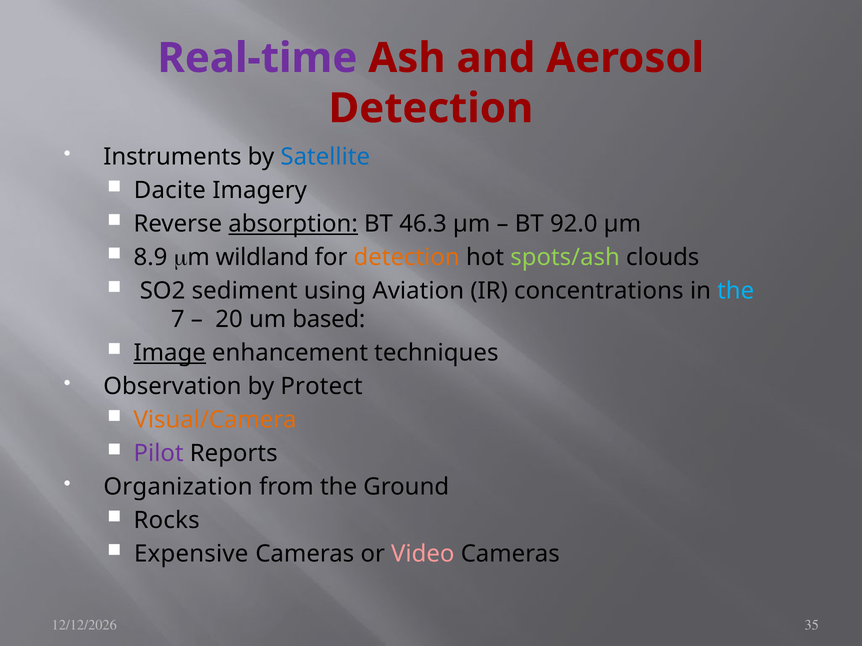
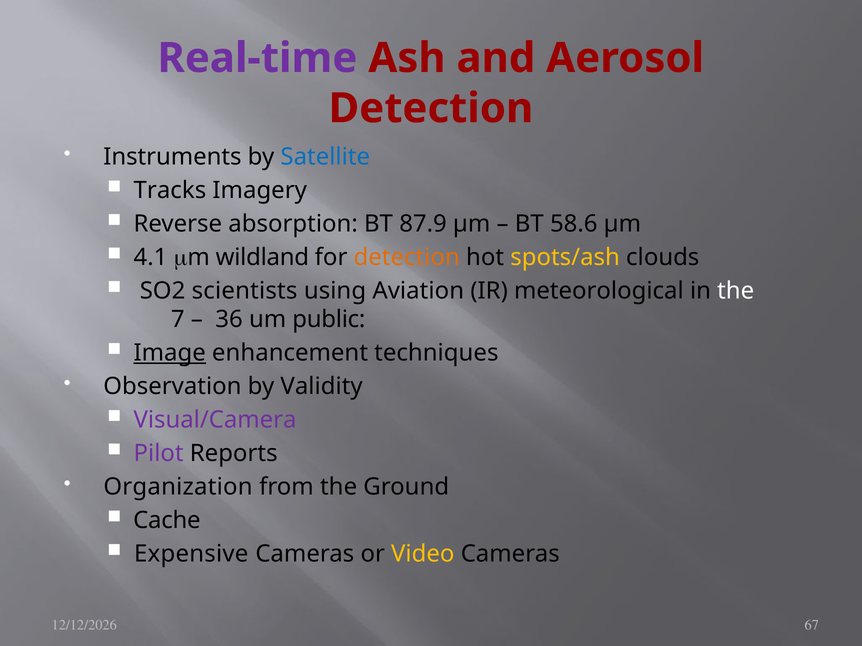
Dacite: Dacite -> Tracks
absorption underline: present -> none
46.3: 46.3 -> 87.9
92.0: 92.0 -> 58.6
8.9: 8.9 -> 4.1
spots/ash colour: light green -> yellow
sediment: sediment -> scientists
concentrations: concentrations -> meteorological
the at (736, 291) colour: light blue -> white
20: 20 -> 36
based: based -> public
Protect: Protect -> Validity
Visual/Camera colour: orange -> purple
Rocks: Rocks -> Cache
Video colour: pink -> yellow
35: 35 -> 67
